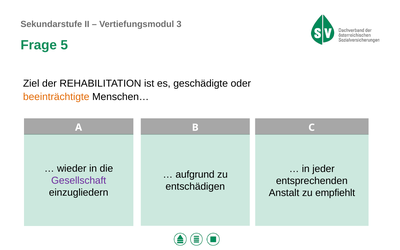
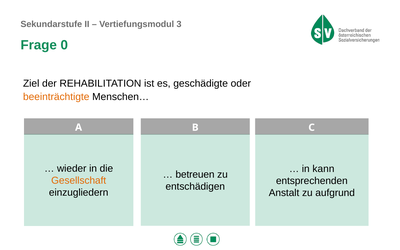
5: 5 -> 0
jeder: jeder -> kann
aufgrund: aufgrund -> betreuen
Gesellschaft colour: purple -> orange
empfiehlt: empfiehlt -> aufgrund
